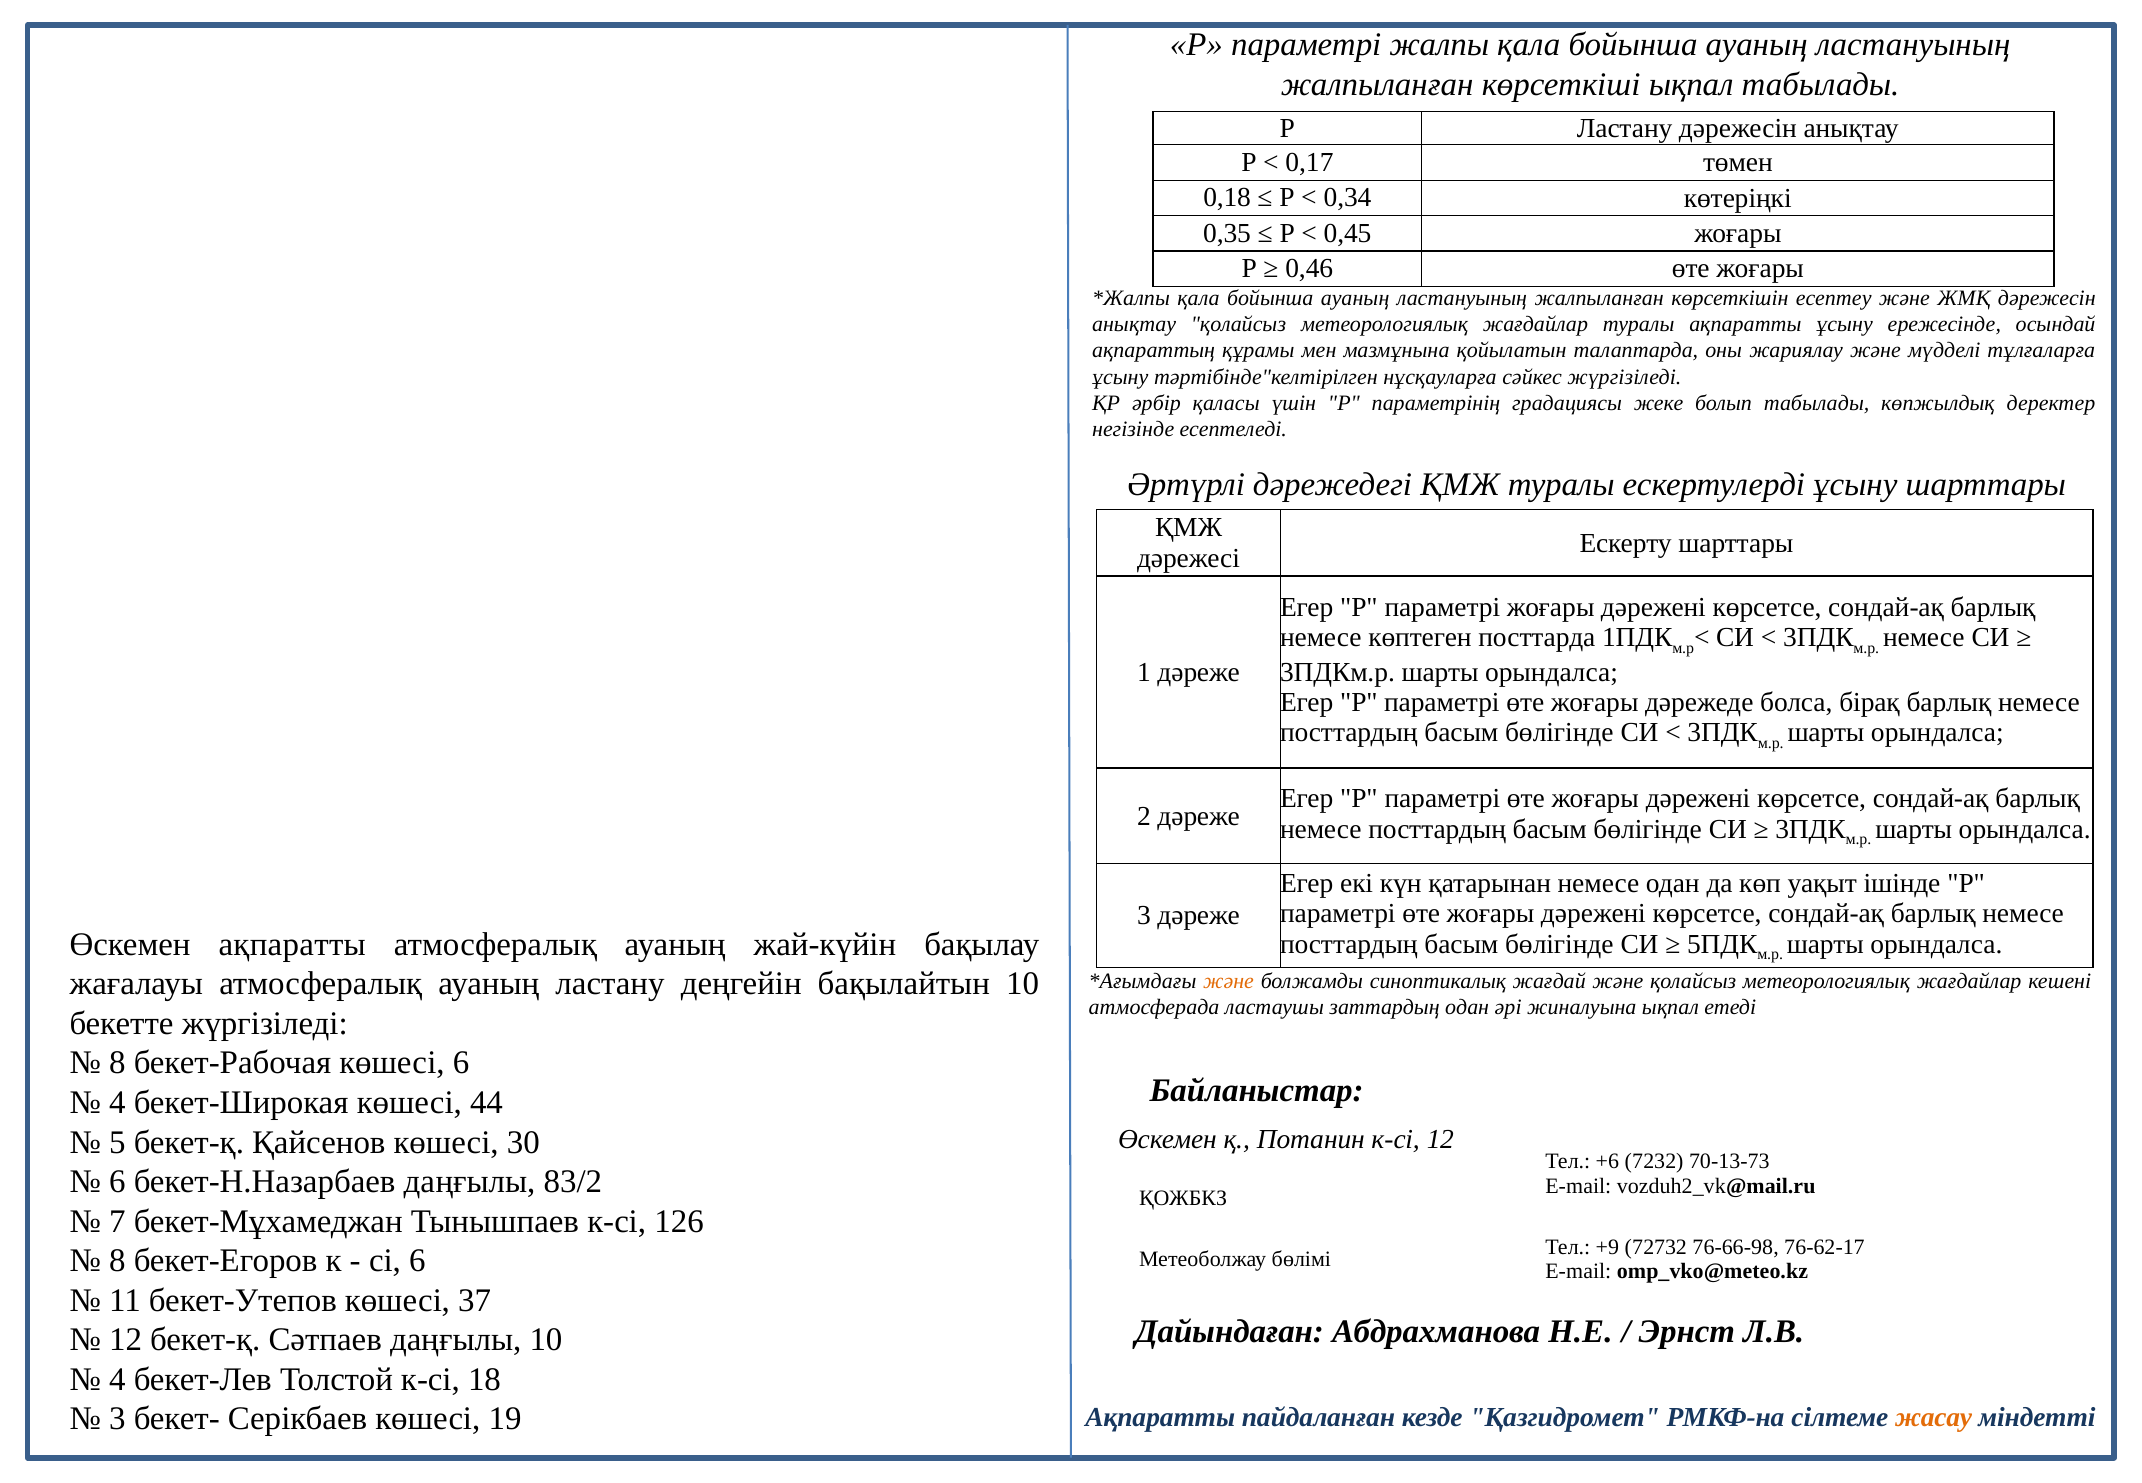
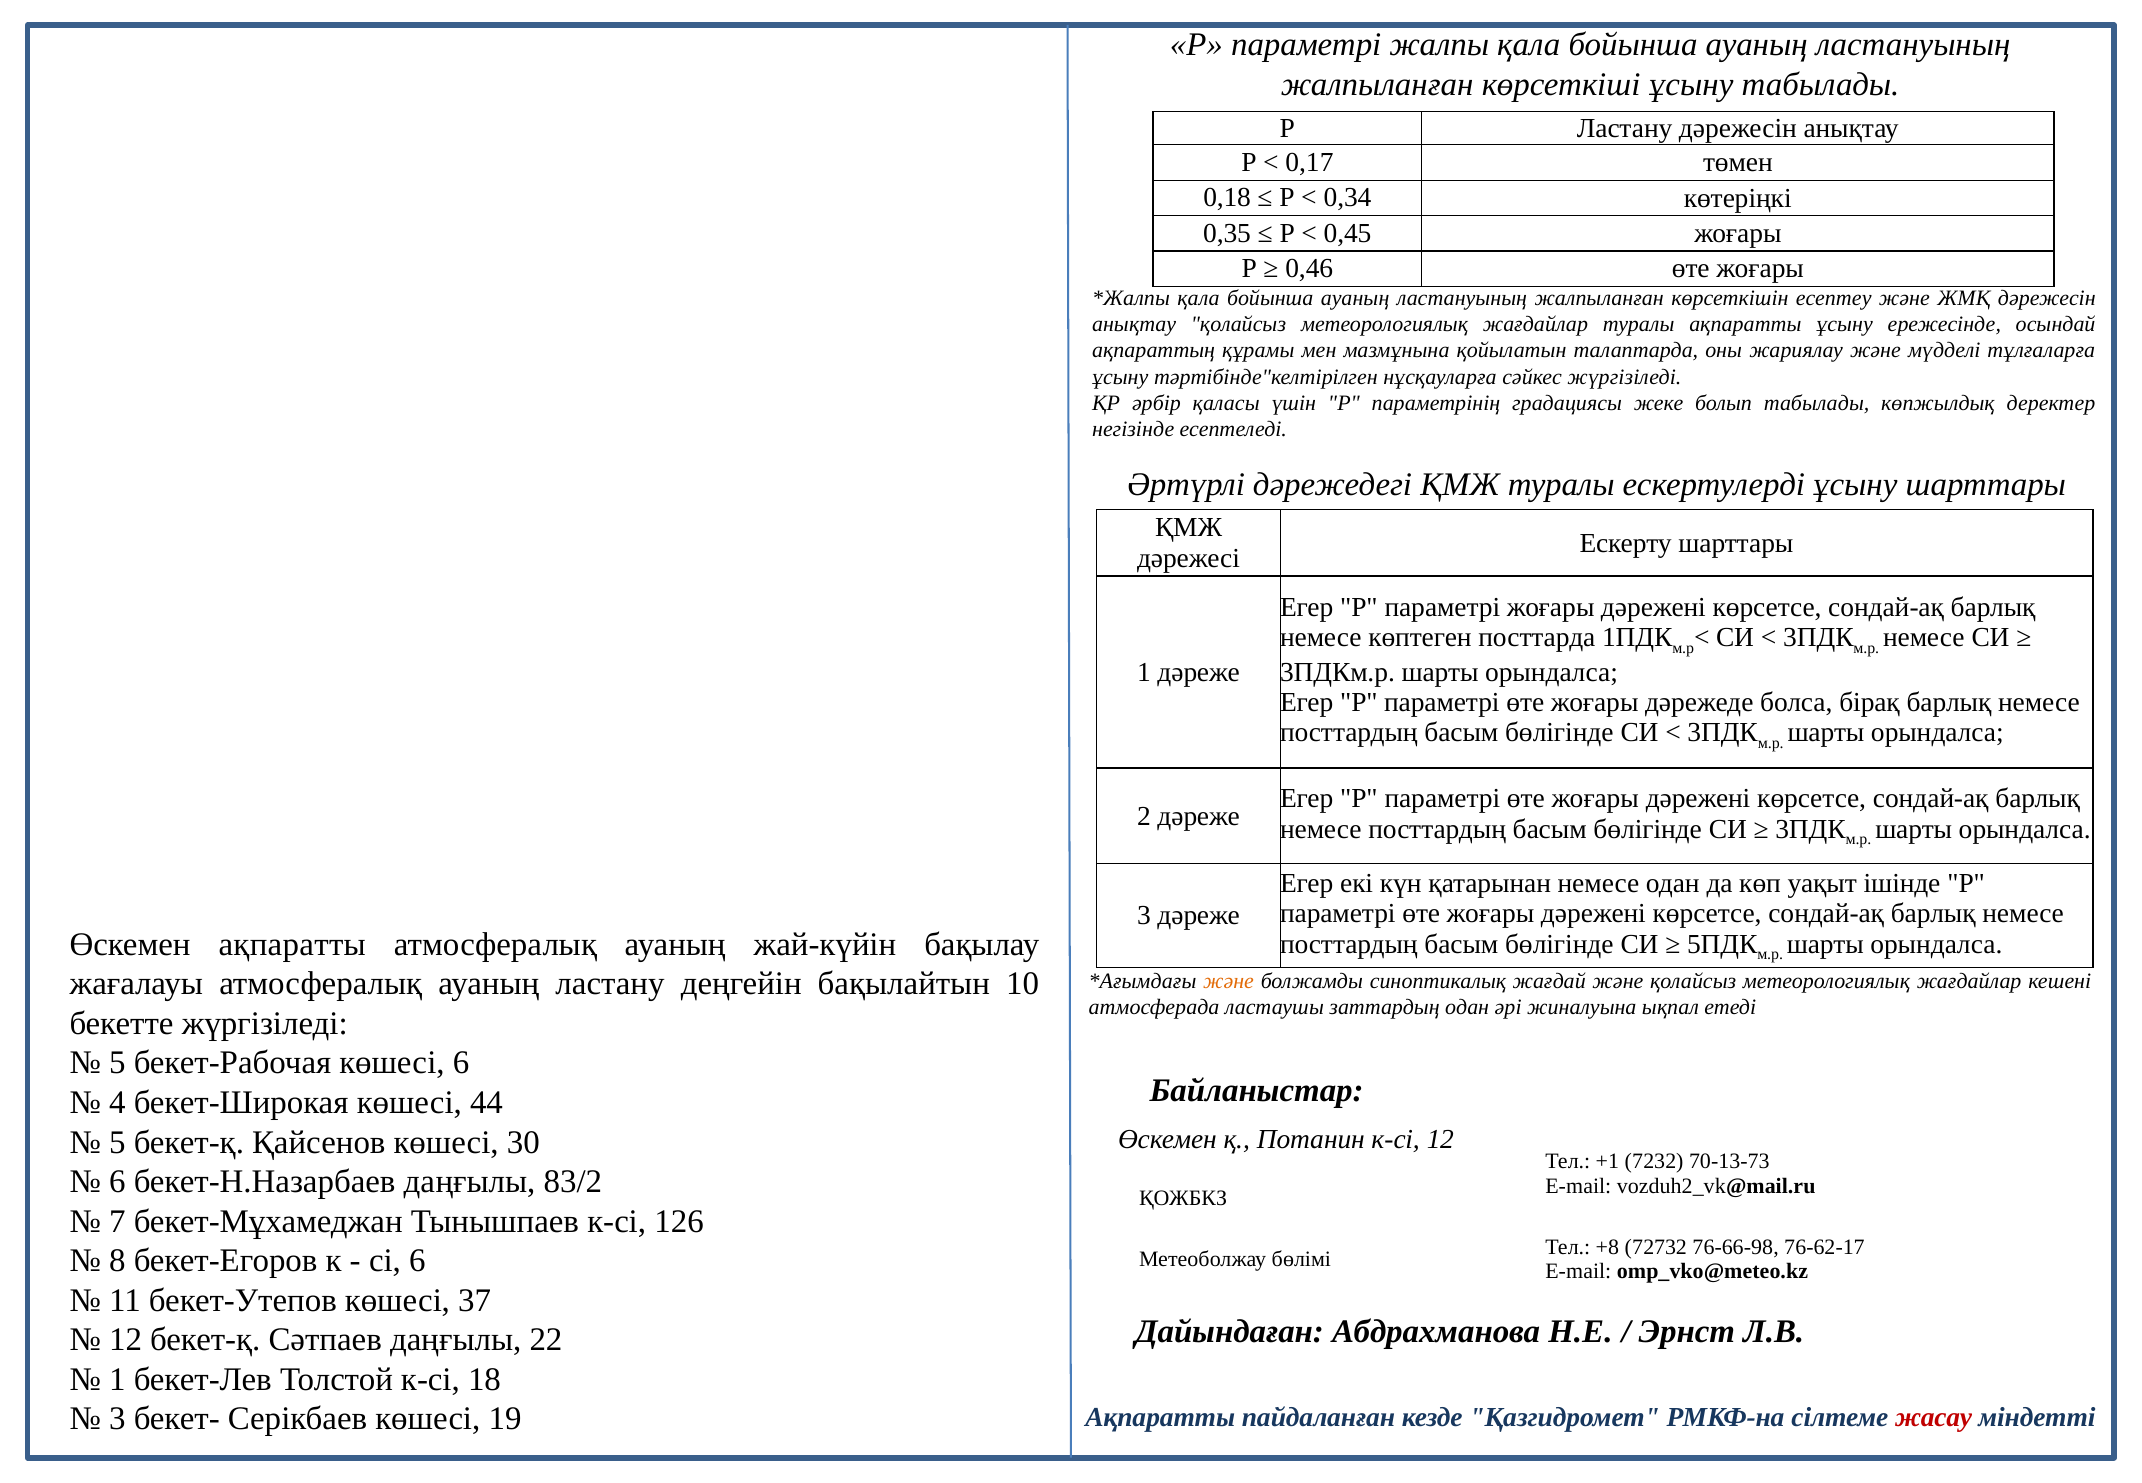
көрсеткіші ықпал: ықпал -> ұсыну
8 at (117, 1063): 8 -> 5
+6: +6 -> +1
+9: +9 -> +8
даңғылы 10: 10 -> 22
4 at (117, 1379): 4 -> 1
жасау colour: orange -> red
